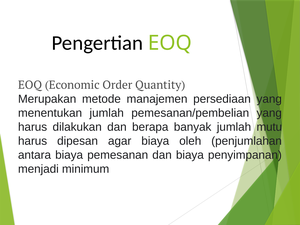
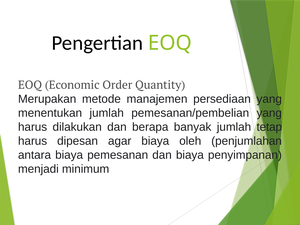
mutu: mutu -> tetap
